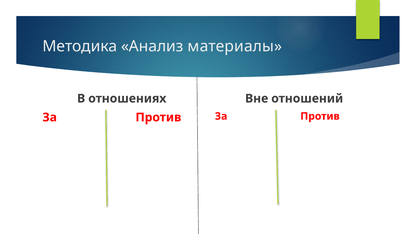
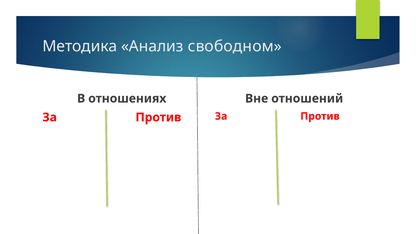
материалы: материалы -> свободном
